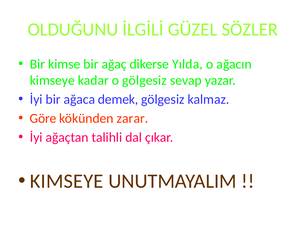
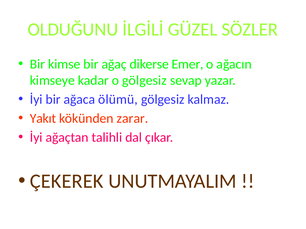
Yılda: Yılda -> Emer
demek: demek -> ölümü
Göre: Göre -> Yakıt
KIMSEYE at (67, 182): KIMSEYE -> ÇEKEREK
